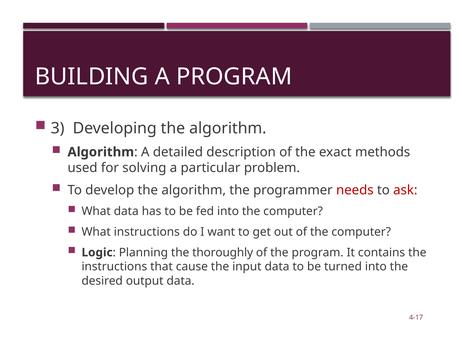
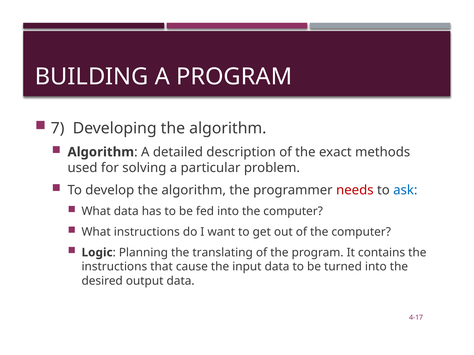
3: 3 -> 7
ask colour: red -> blue
thoroughly: thoroughly -> translating
